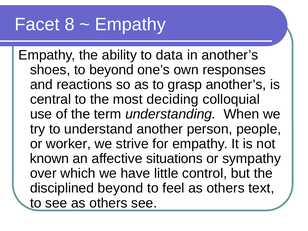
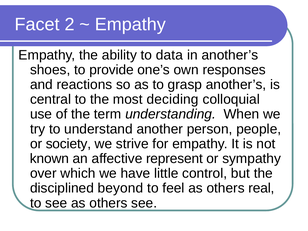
8: 8 -> 2
to beyond: beyond -> provide
worker: worker -> society
situations: situations -> represent
text: text -> real
